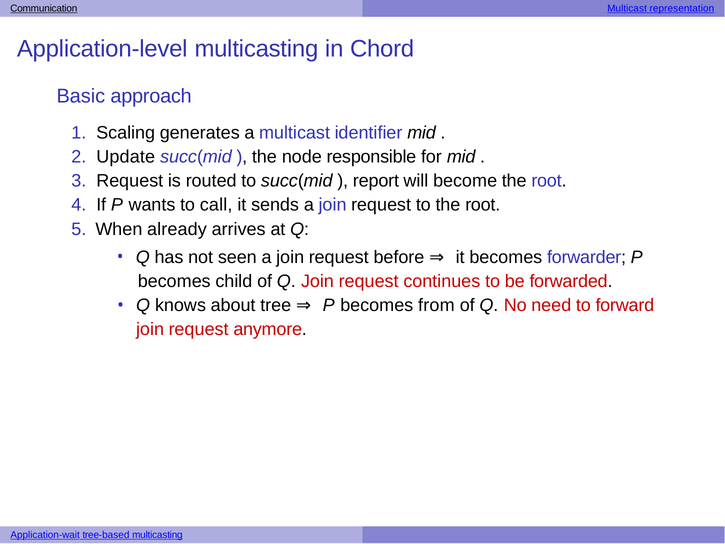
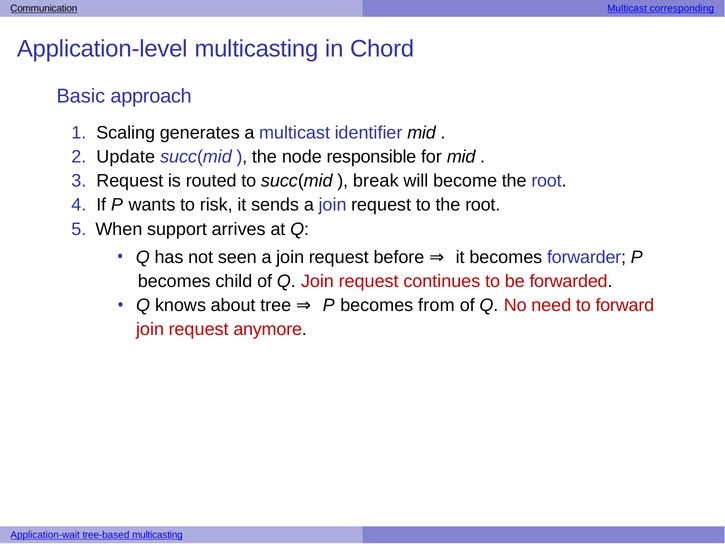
representation: representation -> corresponding
report: report -> break
call: call -> risk
already: already -> support
